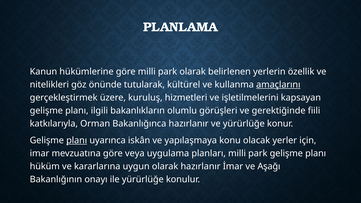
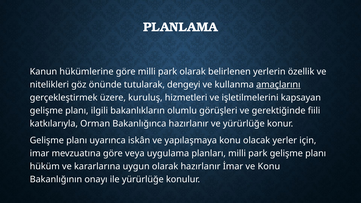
kültürel: kültürel -> dengeyi
planı at (77, 140) underline: present -> none
ve Aşağı: Aşağı -> Konu
